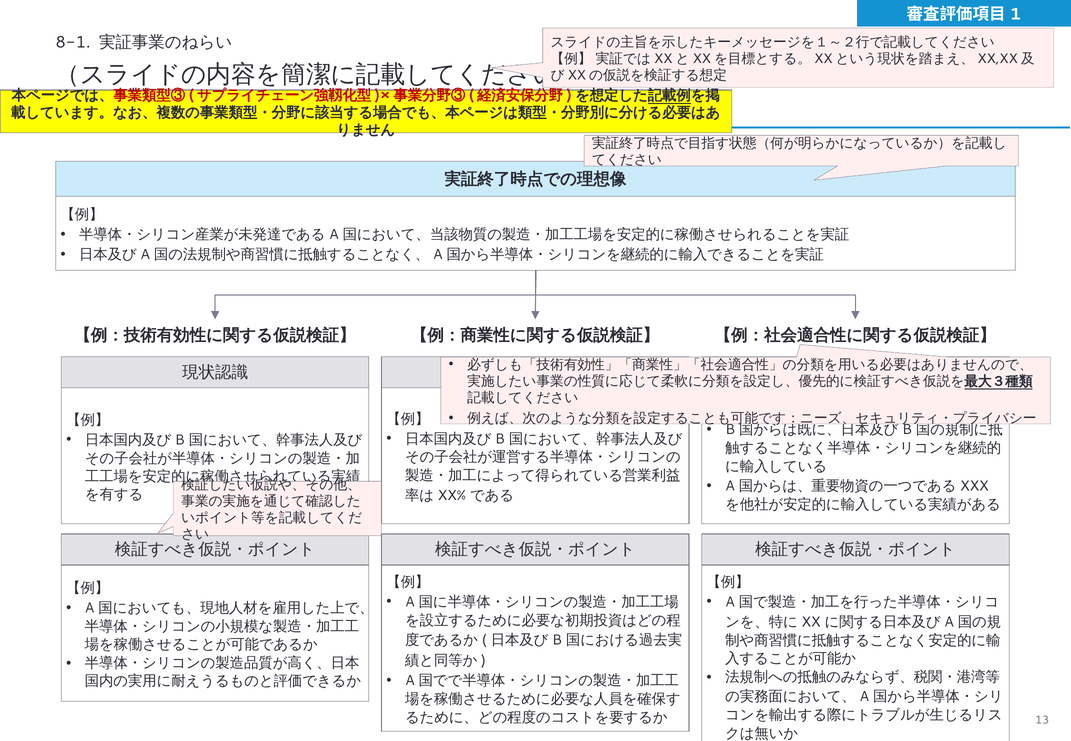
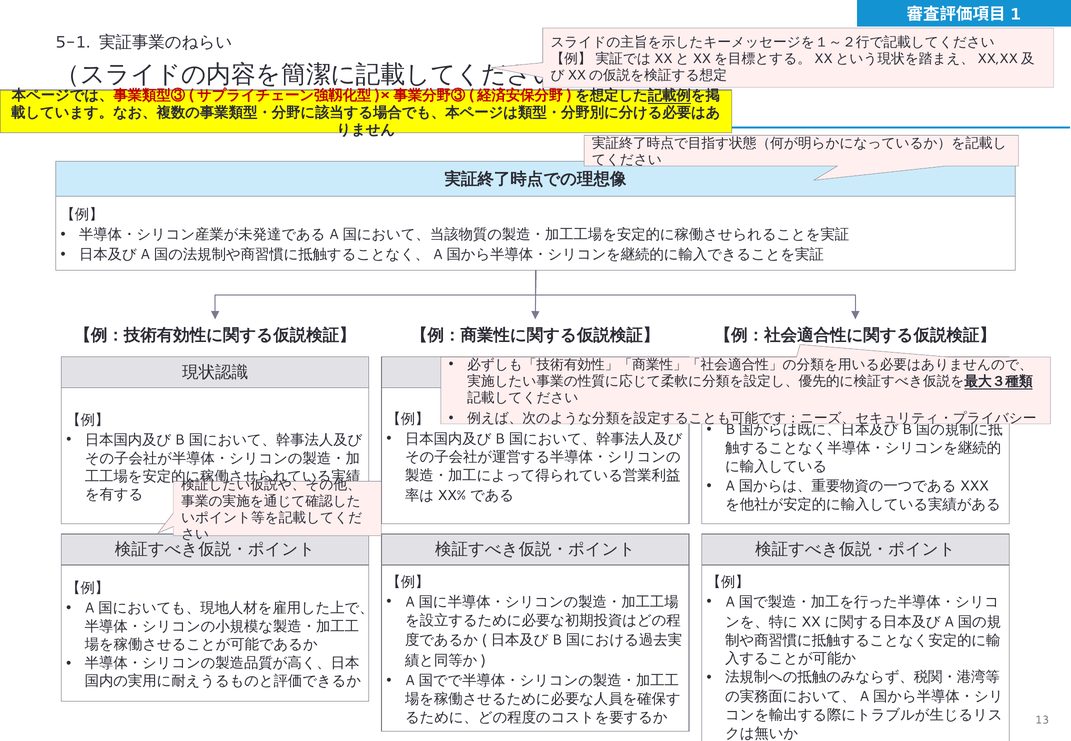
8-1: 8-1 -> 5-1
